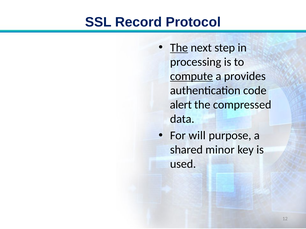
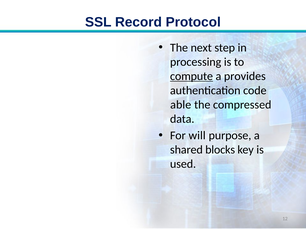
The at (179, 48) underline: present -> none
alert: alert -> able
minor: minor -> blocks
